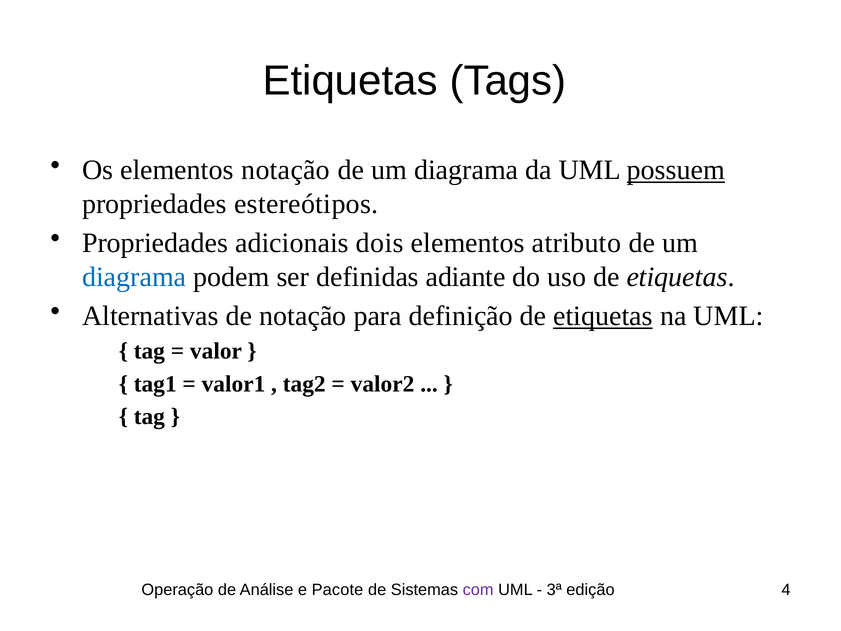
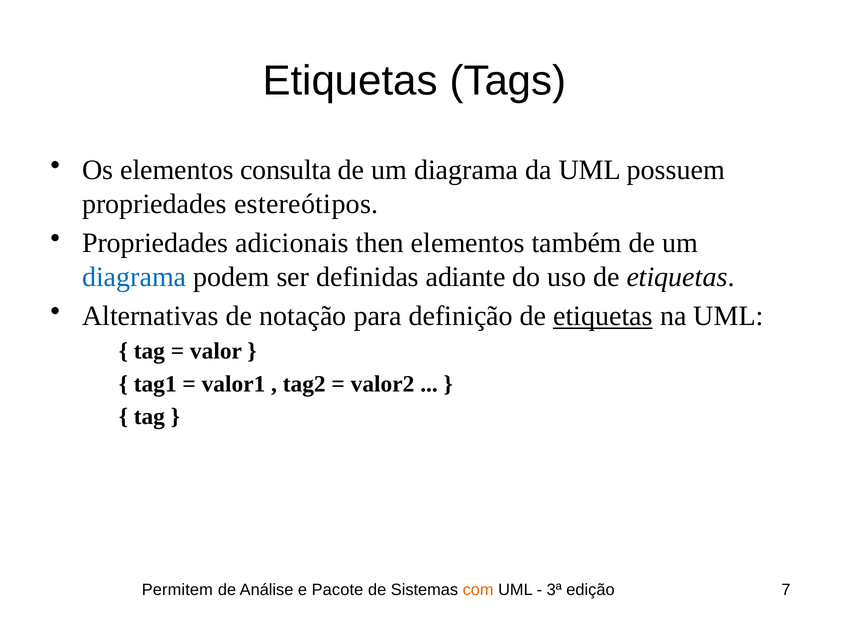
elementos notação: notação -> consulta
possuem underline: present -> none
dois: dois -> then
atributo: atributo -> também
Operação: Operação -> Permitem
com colour: purple -> orange
4: 4 -> 7
